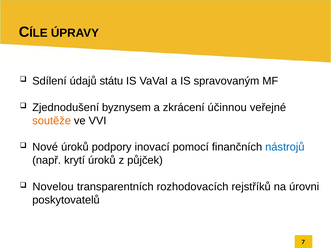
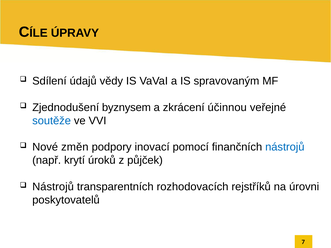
státu: státu -> vědy
soutěže colour: orange -> blue
Nové úroků: úroků -> změn
Novelou at (53, 187): Novelou -> Nástrojů
